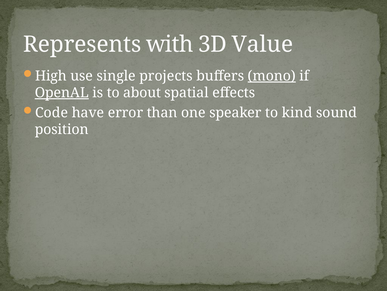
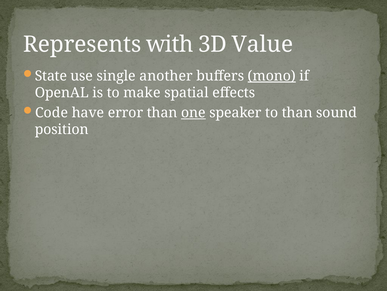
High: High -> State
projects: projects -> another
OpenAL underline: present -> none
about: about -> make
one underline: none -> present
to kind: kind -> than
